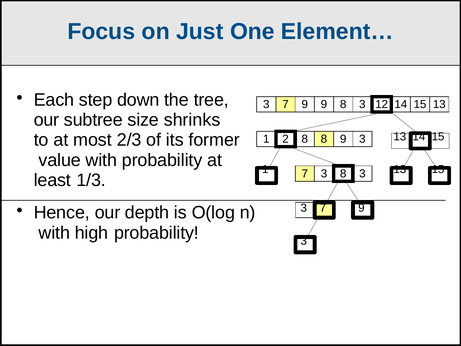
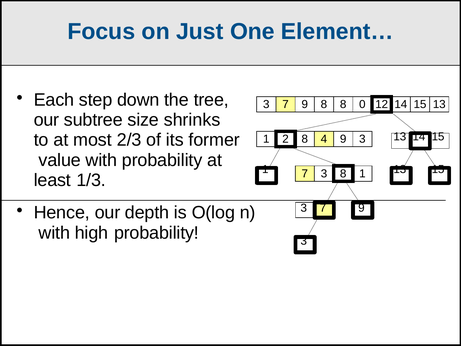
9 9: 9 -> 8
3 at (362, 104): 3 -> 0
8 8: 8 -> 4
3 8 3: 3 -> 1
